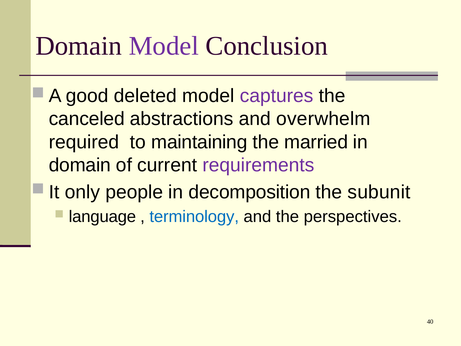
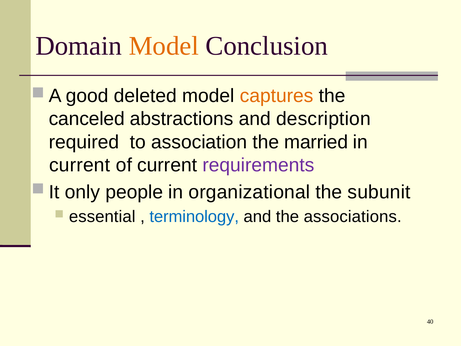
Model at (164, 46) colour: purple -> orange
captures colour: purple -> orange
overwhelm: overwhelm -> description
maintaining: maintaining -> association
domain at (80, 165): domain -> current
decomposition: decomposition -> organizational
language: language -> essential
perspectives: perspectives -> associations
